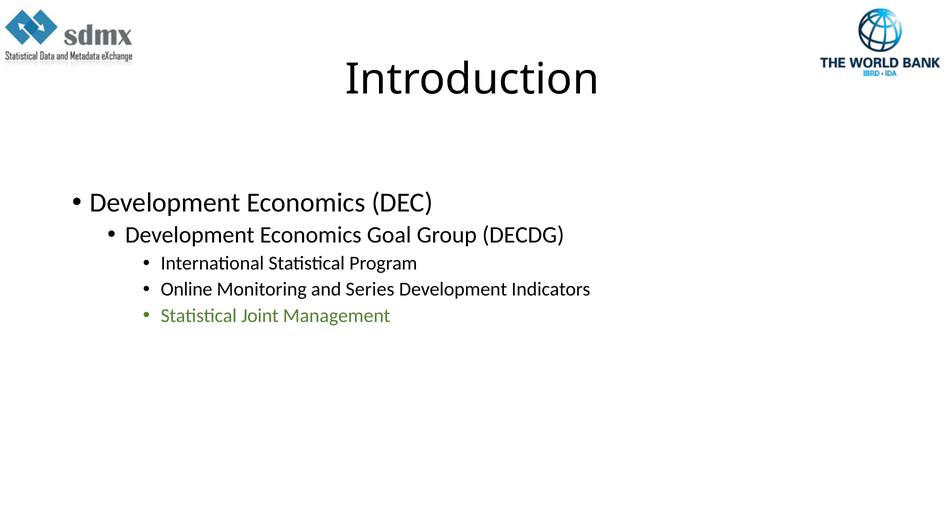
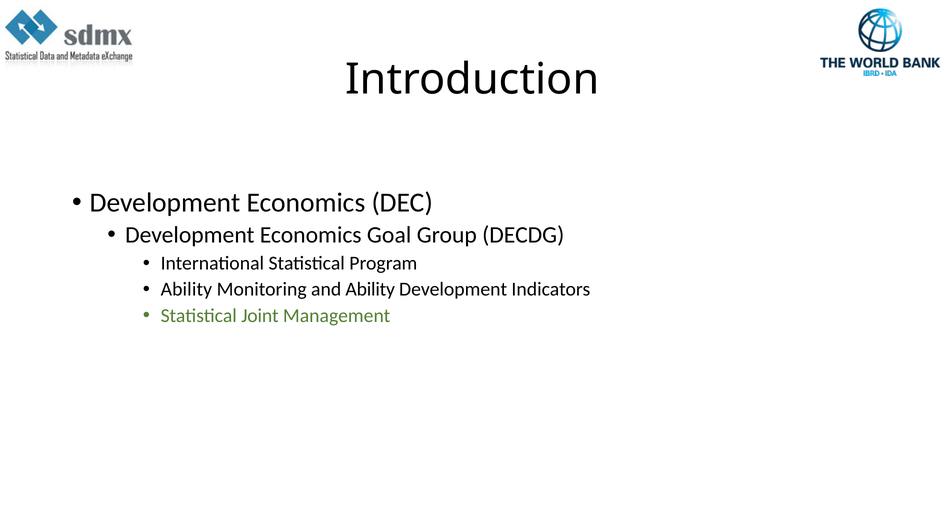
Online at (187, 290): Online -> Ability
and Series: Series -> Ability
